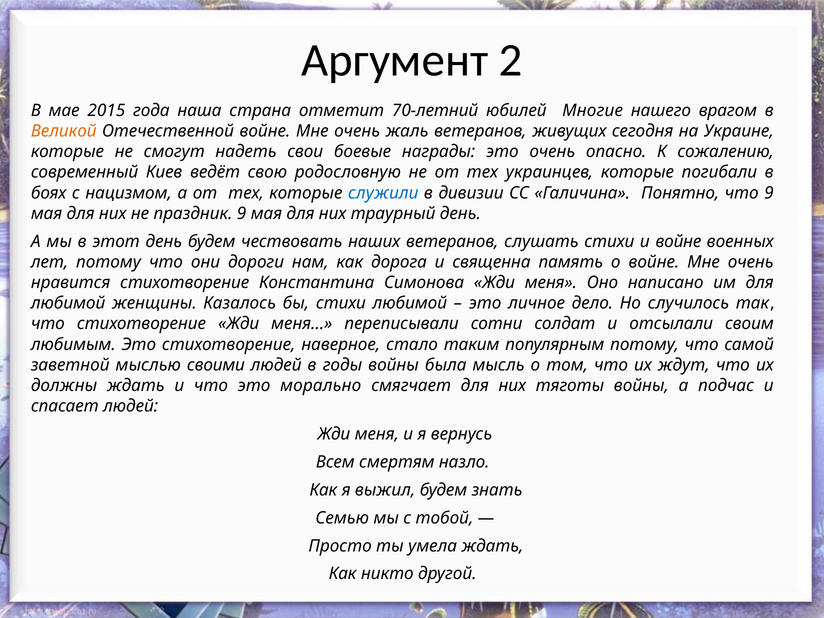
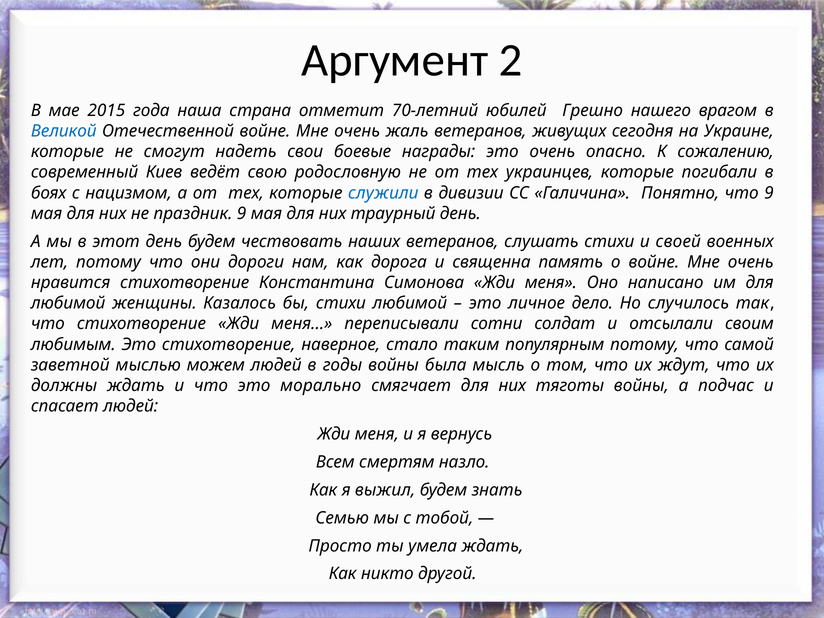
Многие: Многие -> Грешно
Великой colour: orange -> blue
и войне: войне -> своей
своими: своими -> можем
